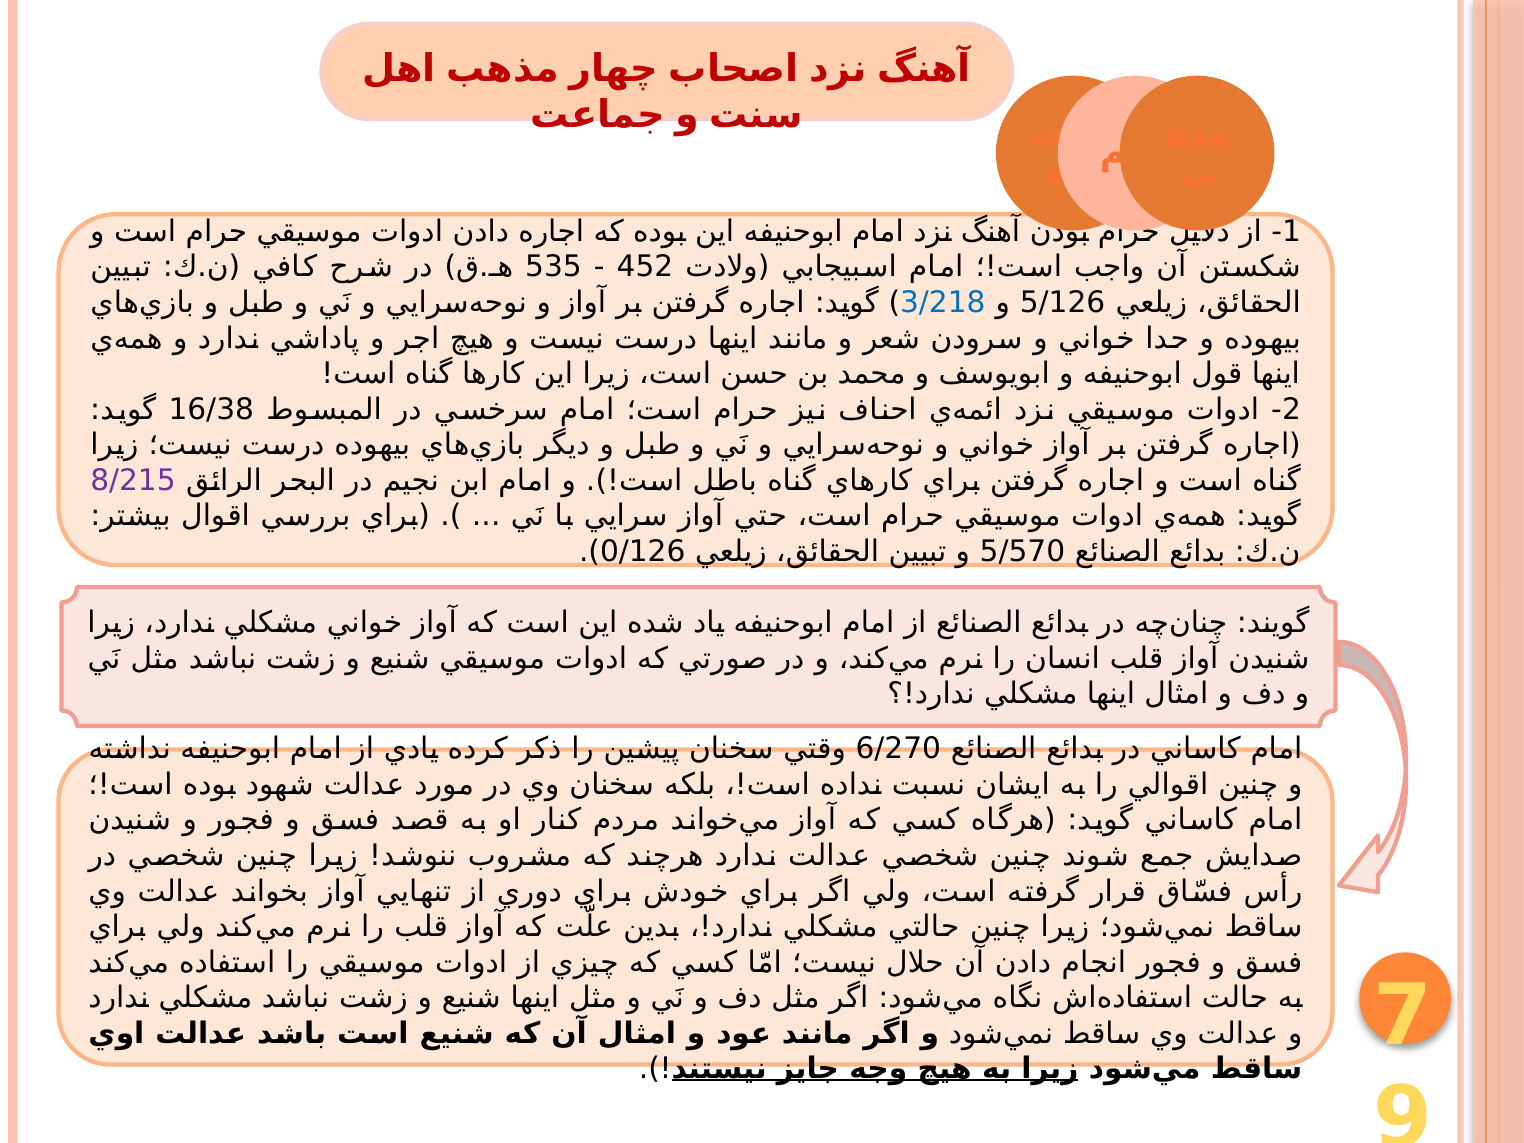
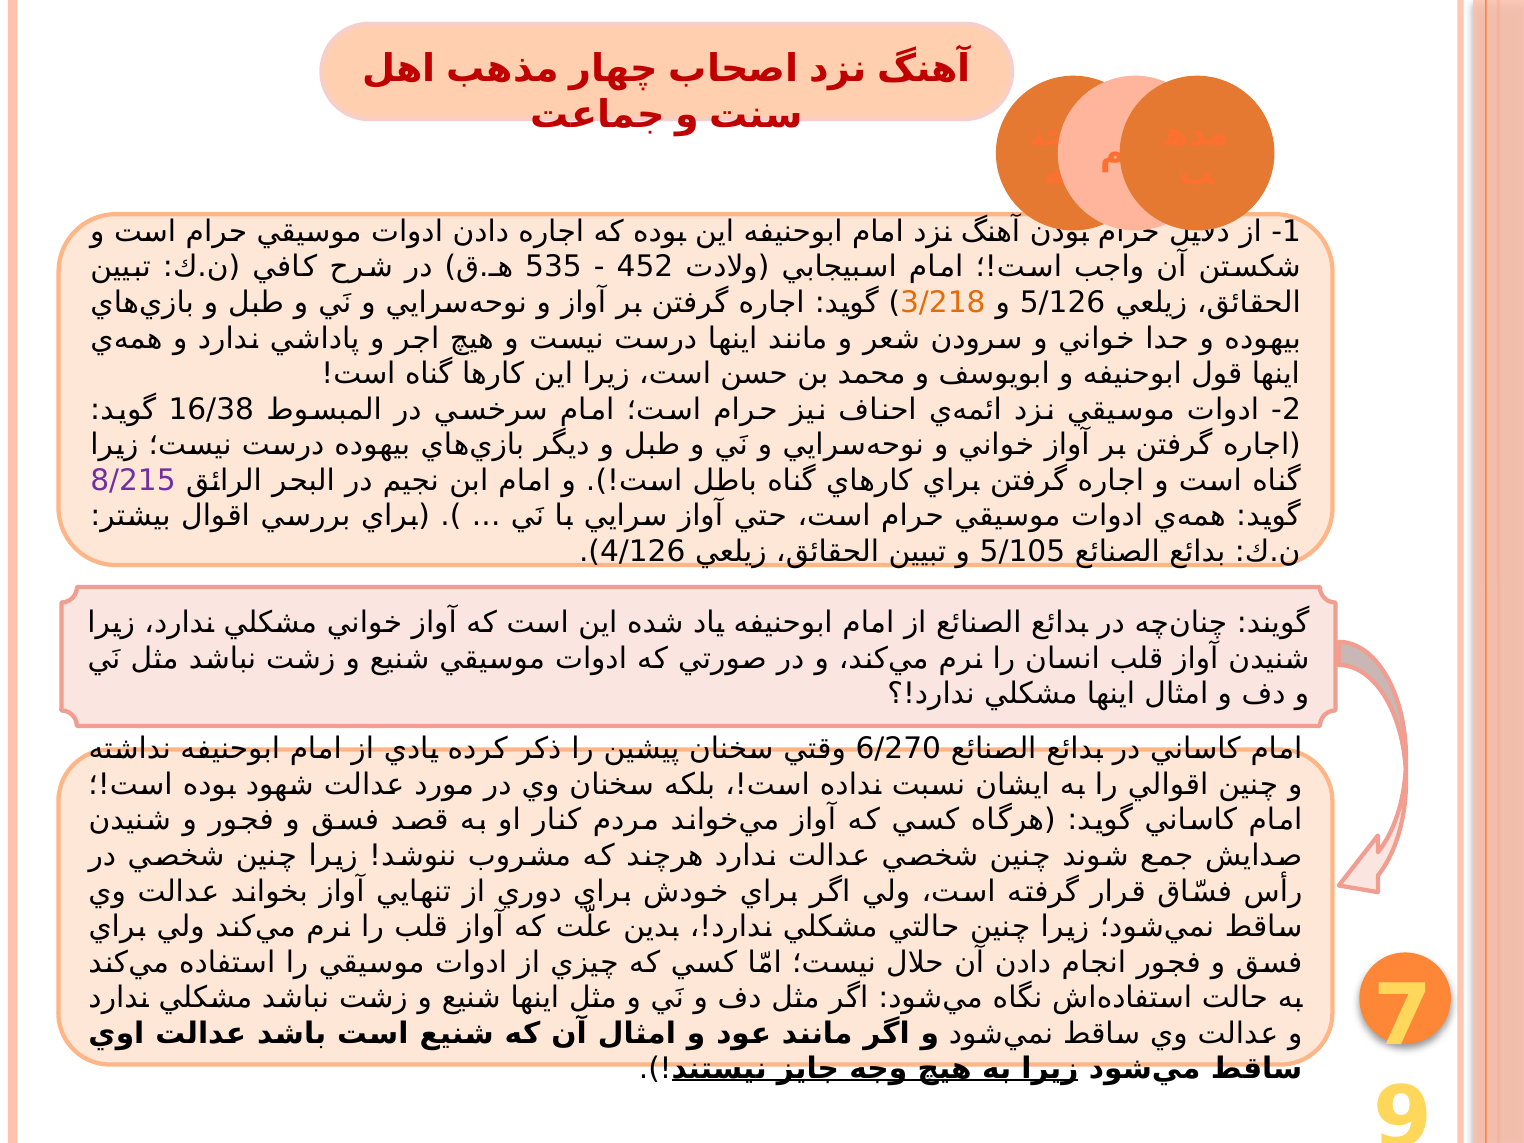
3/218 colour: blue -> orange
0/126: 0/126 -> 4/126
5/570: 5/570 -> 5/105
